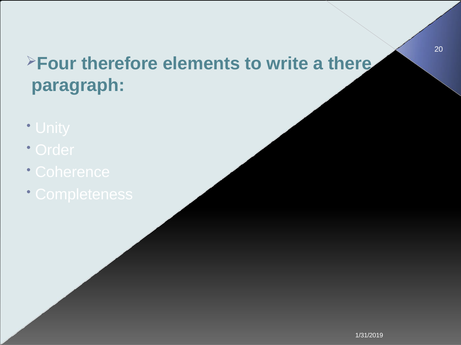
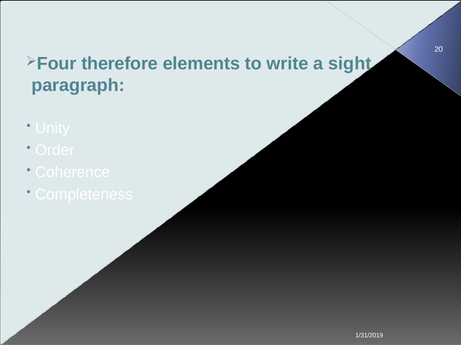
there: there -> sight
